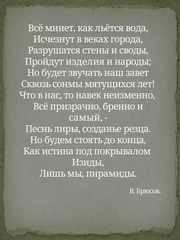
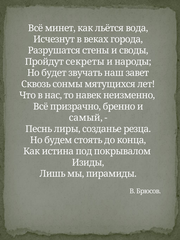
изделия: изделия -> секреты
